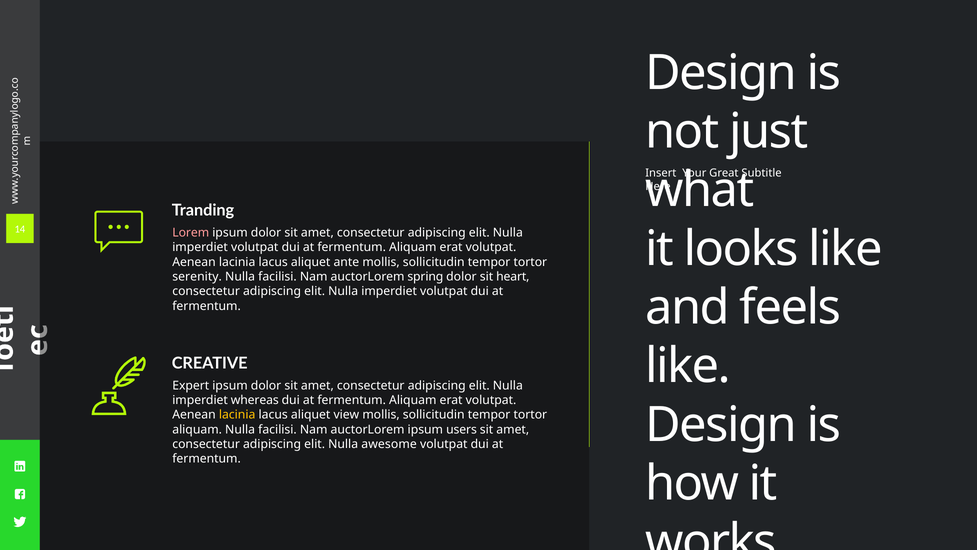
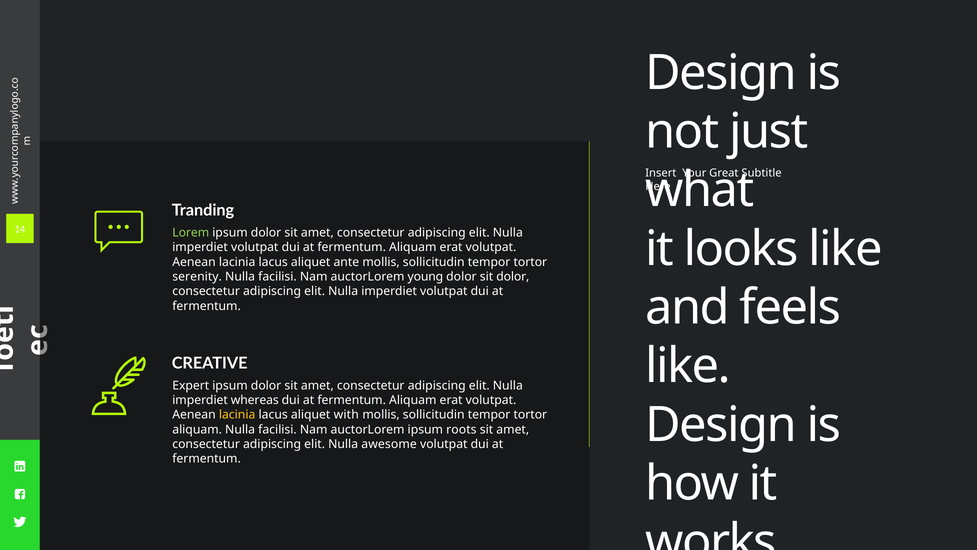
Lorem colour: pink -> light green
spring: spring -> young
sit heart: heart -> dolor
view: view -> with
users: users -> roots
